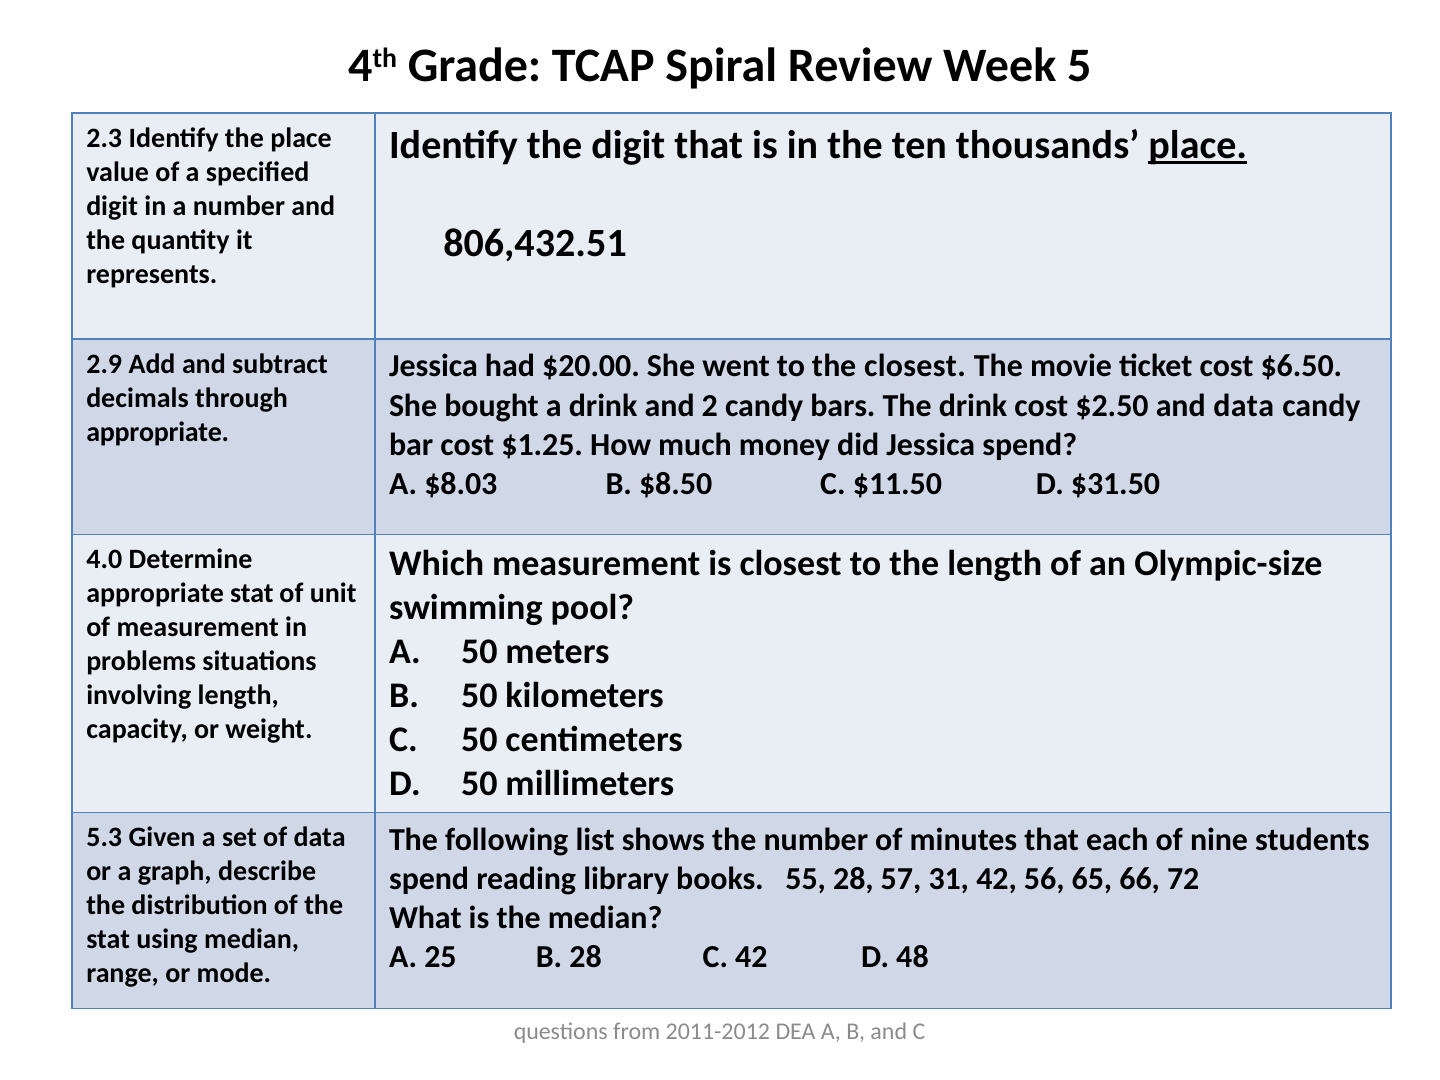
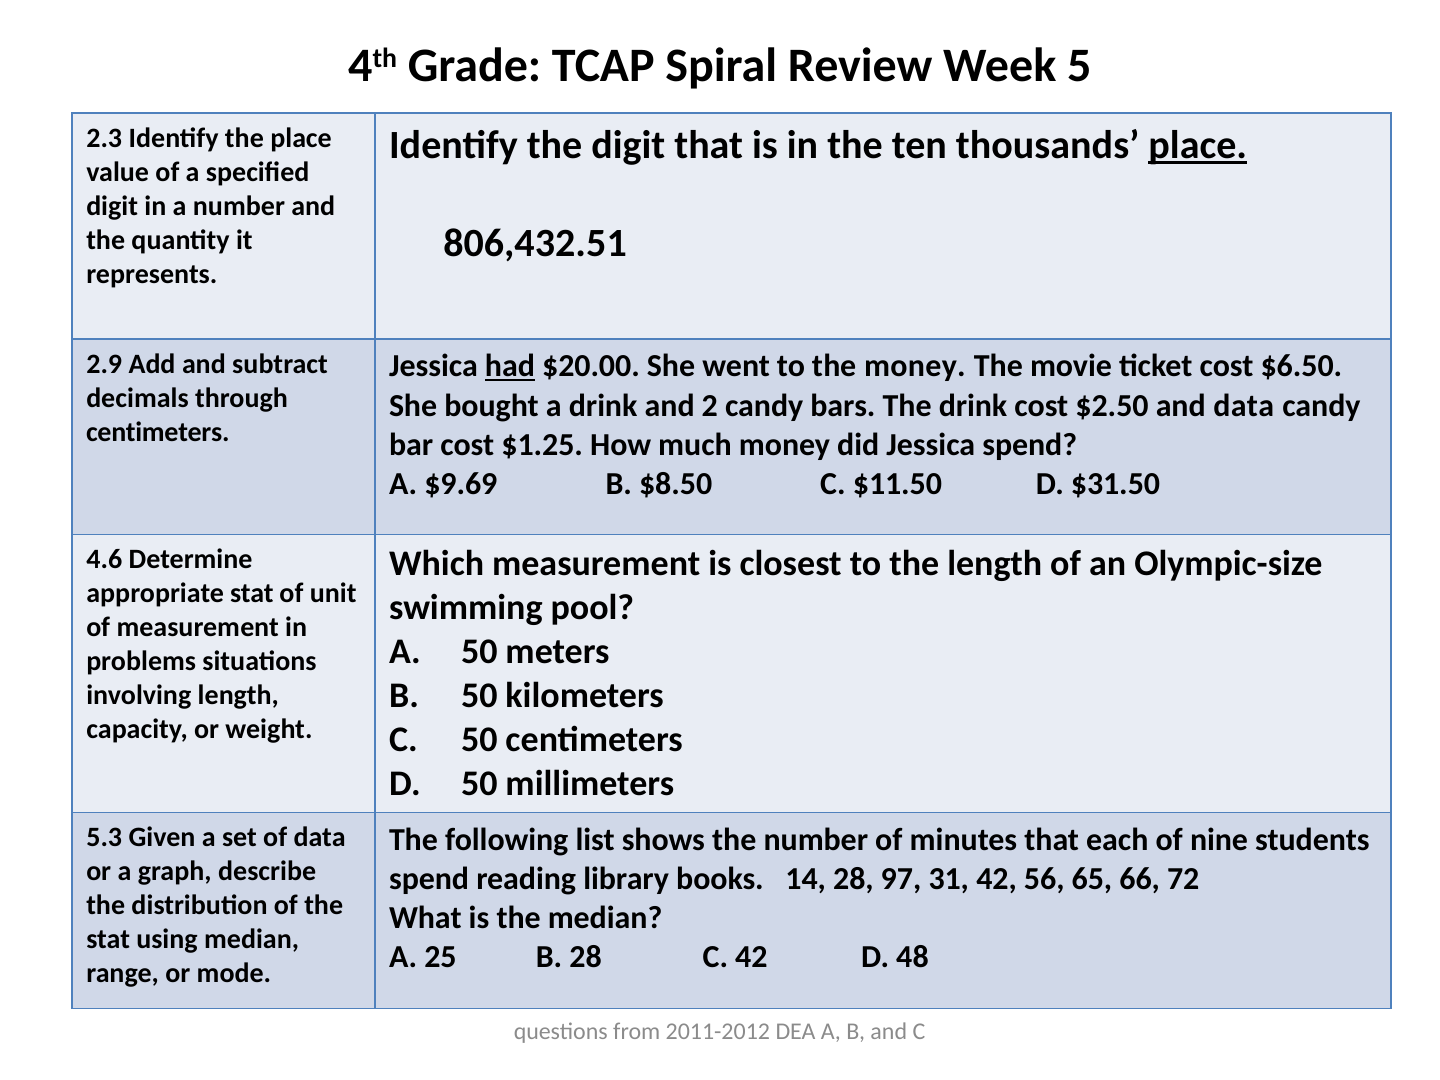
had underline: none -> present
the closest: closest -> money
appropriate at (158, 432): appropriate -> centimeters
$8.03: $8.03 -> $9.69
4.0: 4.0 -> 4.6
55: 55 -> 14
57: 57 -> 97
